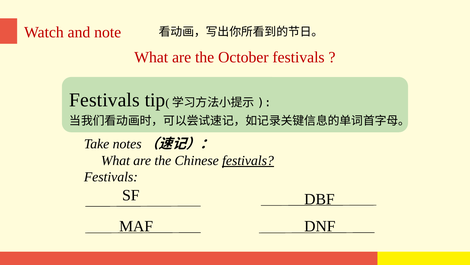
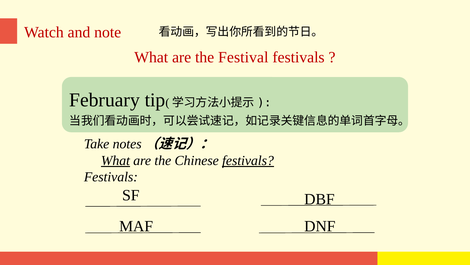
October: October -> Festival
Festivals at (104, 100): Festivals -> February
What at (115, 160) underline: none -> present
